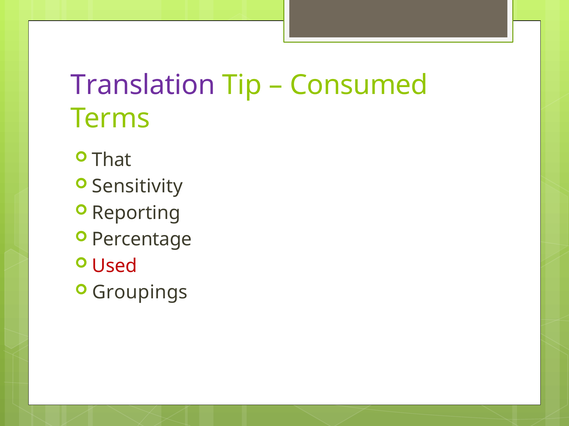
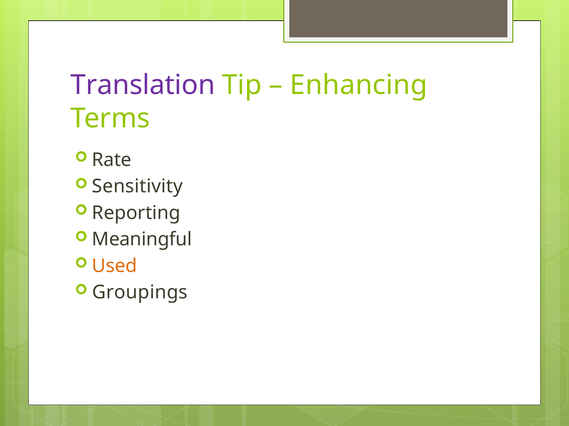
Consumed: Consumed -> Enhancing
That: That -> Rate
Percentage: Percentage -> Meaningful
Used colour: red -> orange
